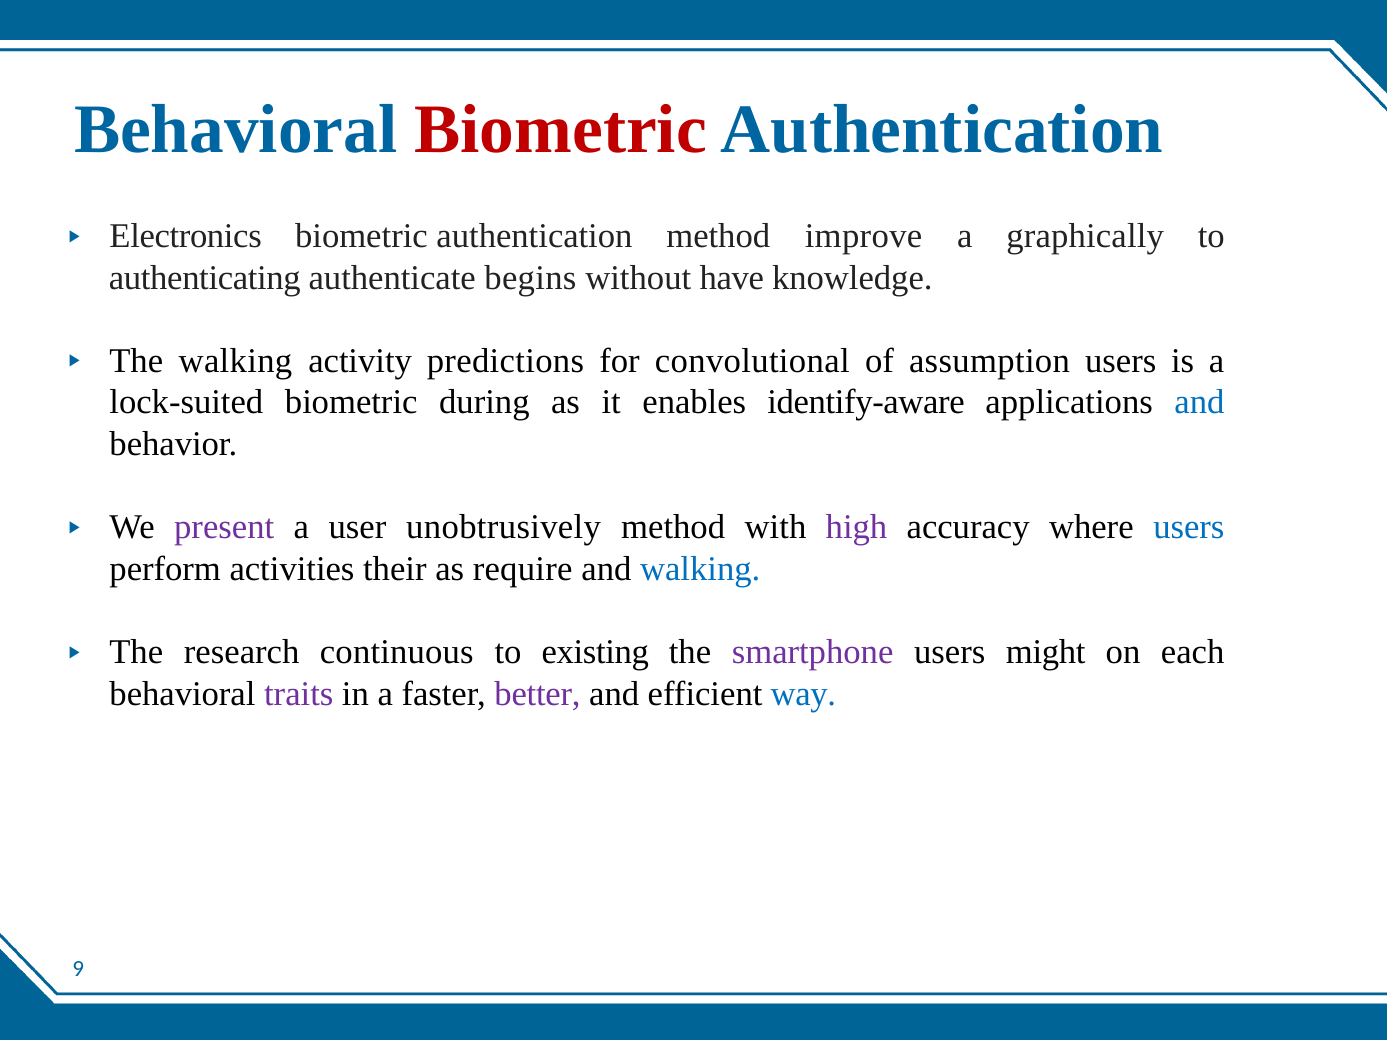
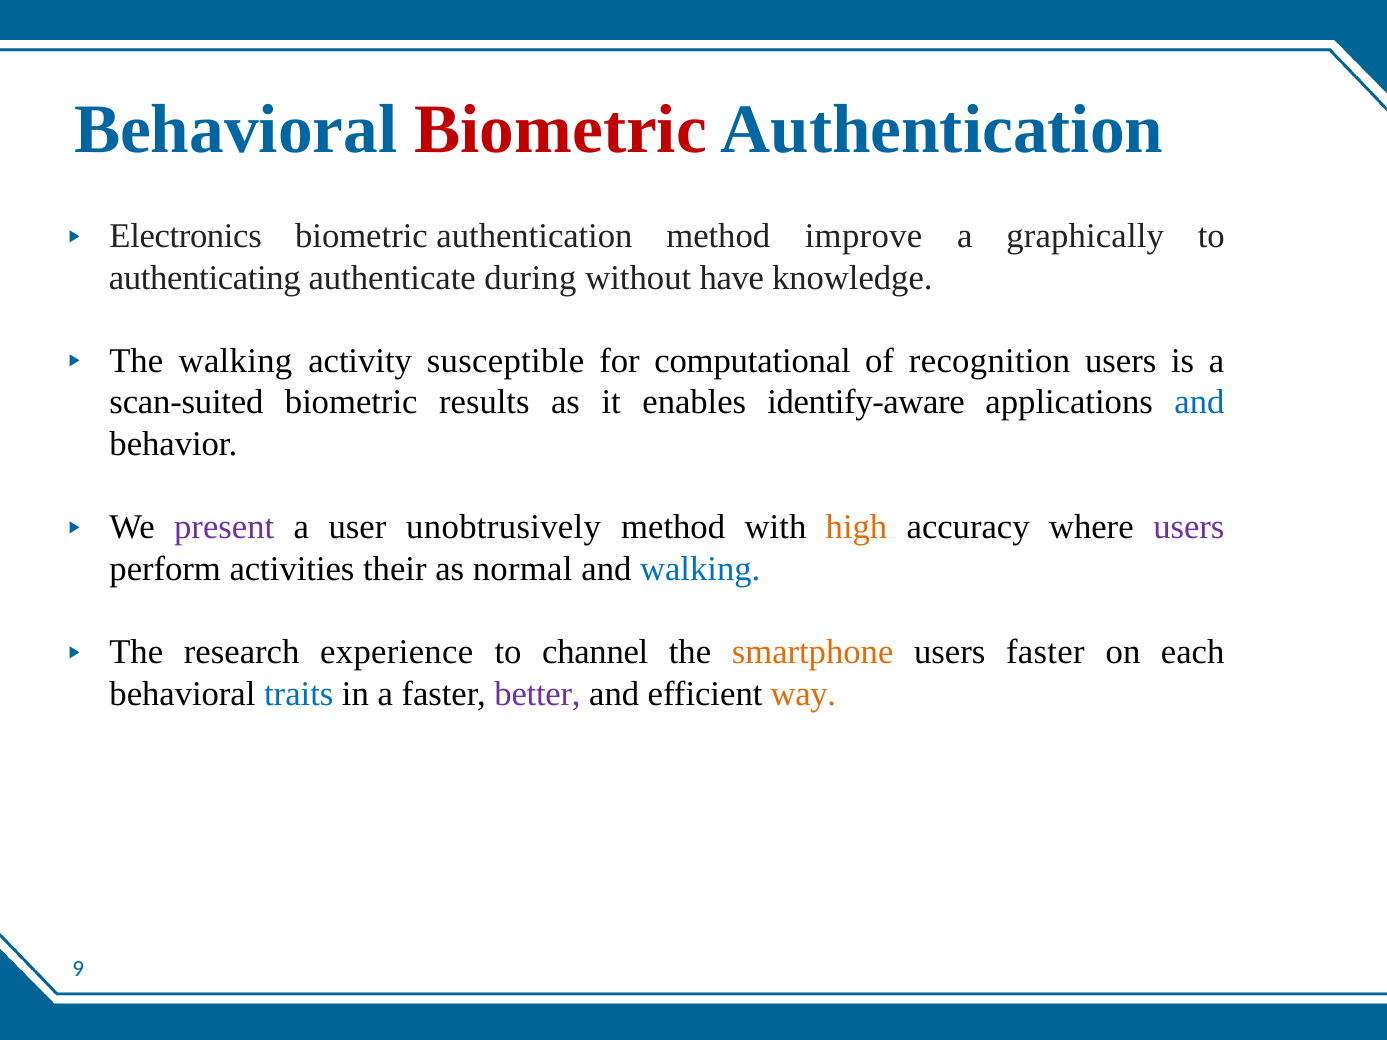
begins: begins -> during
predictions: predictions -> susceptible
convolutional: convolutional -> computational
assumption: assumption -> recognition
lock-suited: lock-suited -> scan-suited
during: during -> results
high colour: purple -> orange
users at (1189, 527) colour: blue -> purple
require: require -> normal
continuous: continuous -> experience
existing: existing -> channel
smartphone colour: purple -> orange
users might: might -> faster
traits colour: purple -> blue
way colour: blue -> orange
